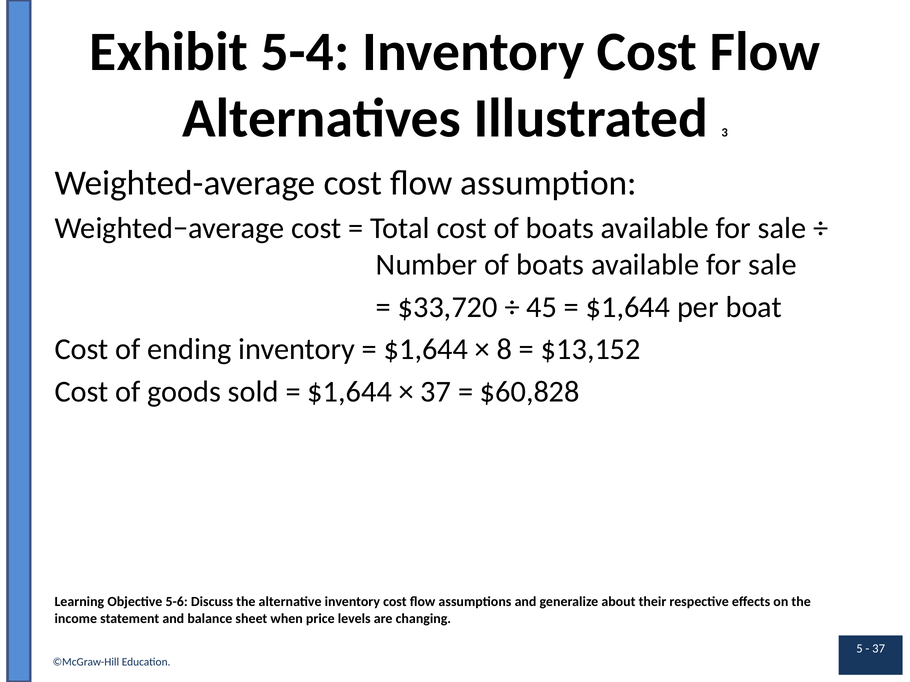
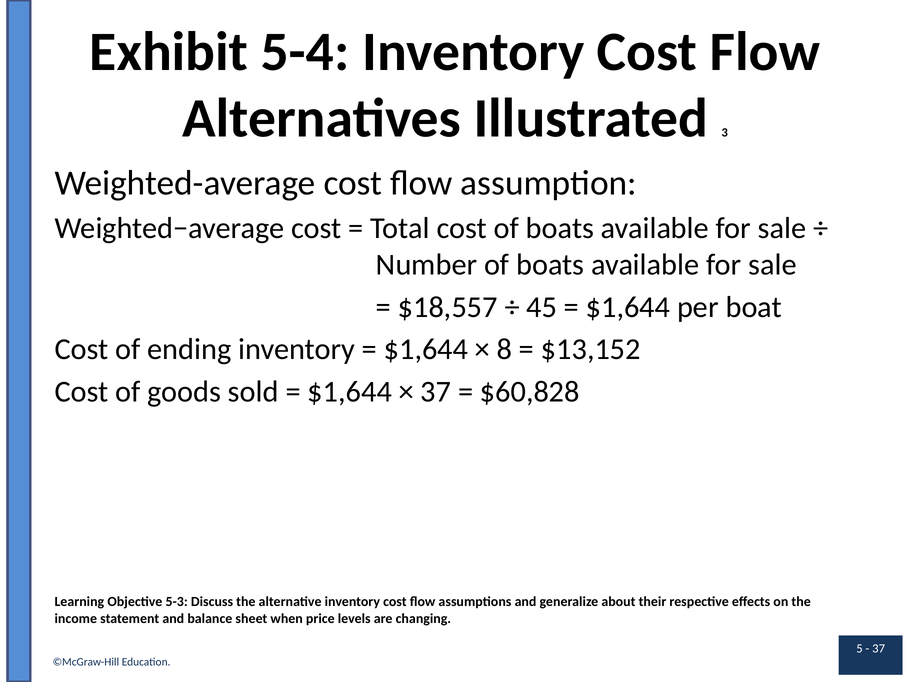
$33,720: $33,720 -> $18,557
5-6: 5-6 -> 5-3
